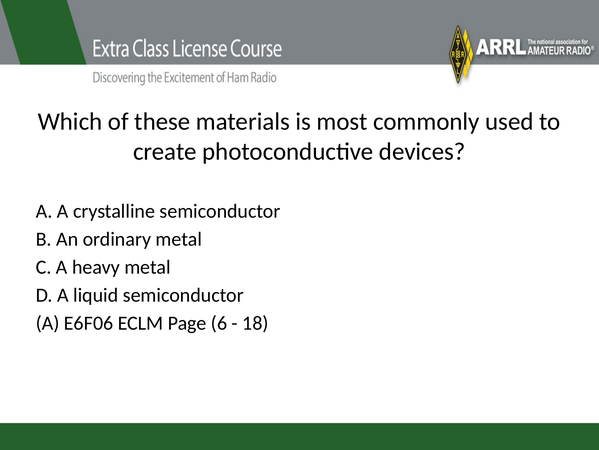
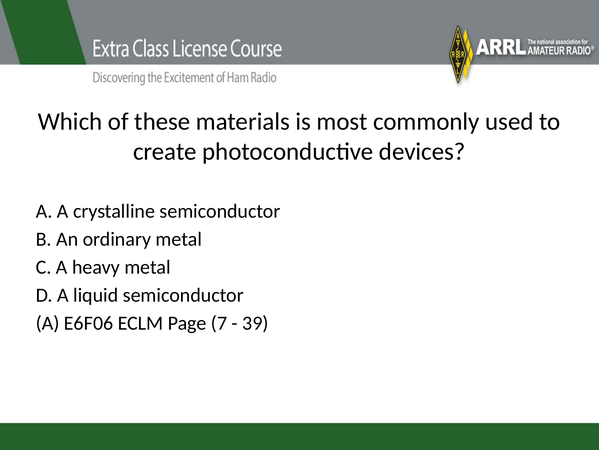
6: 6 -> 7
18: 18 -> 39
